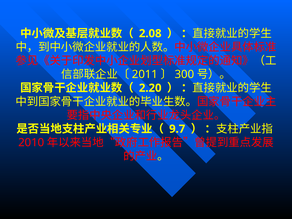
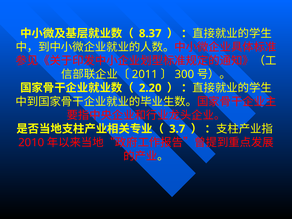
2.08: 2.08 -> 8.37
9.7: 9.7 -> 3.7
